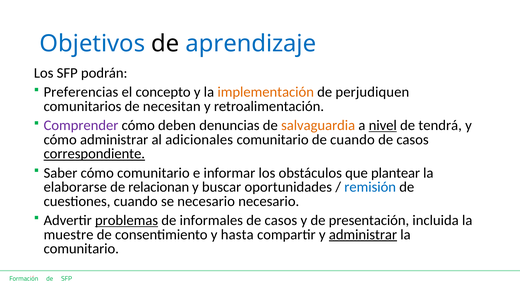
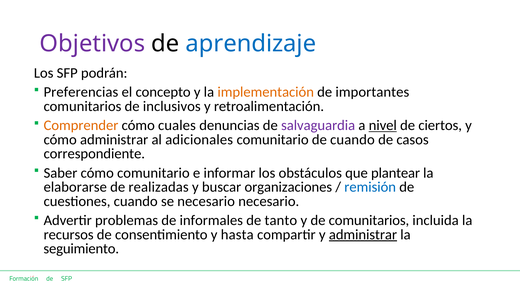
Objetivos colour: blue -> purple
perjudiquen: perjudiquen -> importantes
necesitan: necesitan -> inclusivos
Comprender colour: purple -> orange
deben: deben -> cuales
salvaguardia colour: orange -> purple
tendrá: tendrá -> ciertos
correspondiente underline: present -> none
relacionan: relacionan -> realizadas
oportunidades: oportunidades -> organizaciones
problemas underline: present -> none
casos at (281, 221): casos -> tanto
de presentación: presentación -> comunitarios
muestre: muestre -> recursos
comunitario at (81, 249): comunitario -> seguimiento
